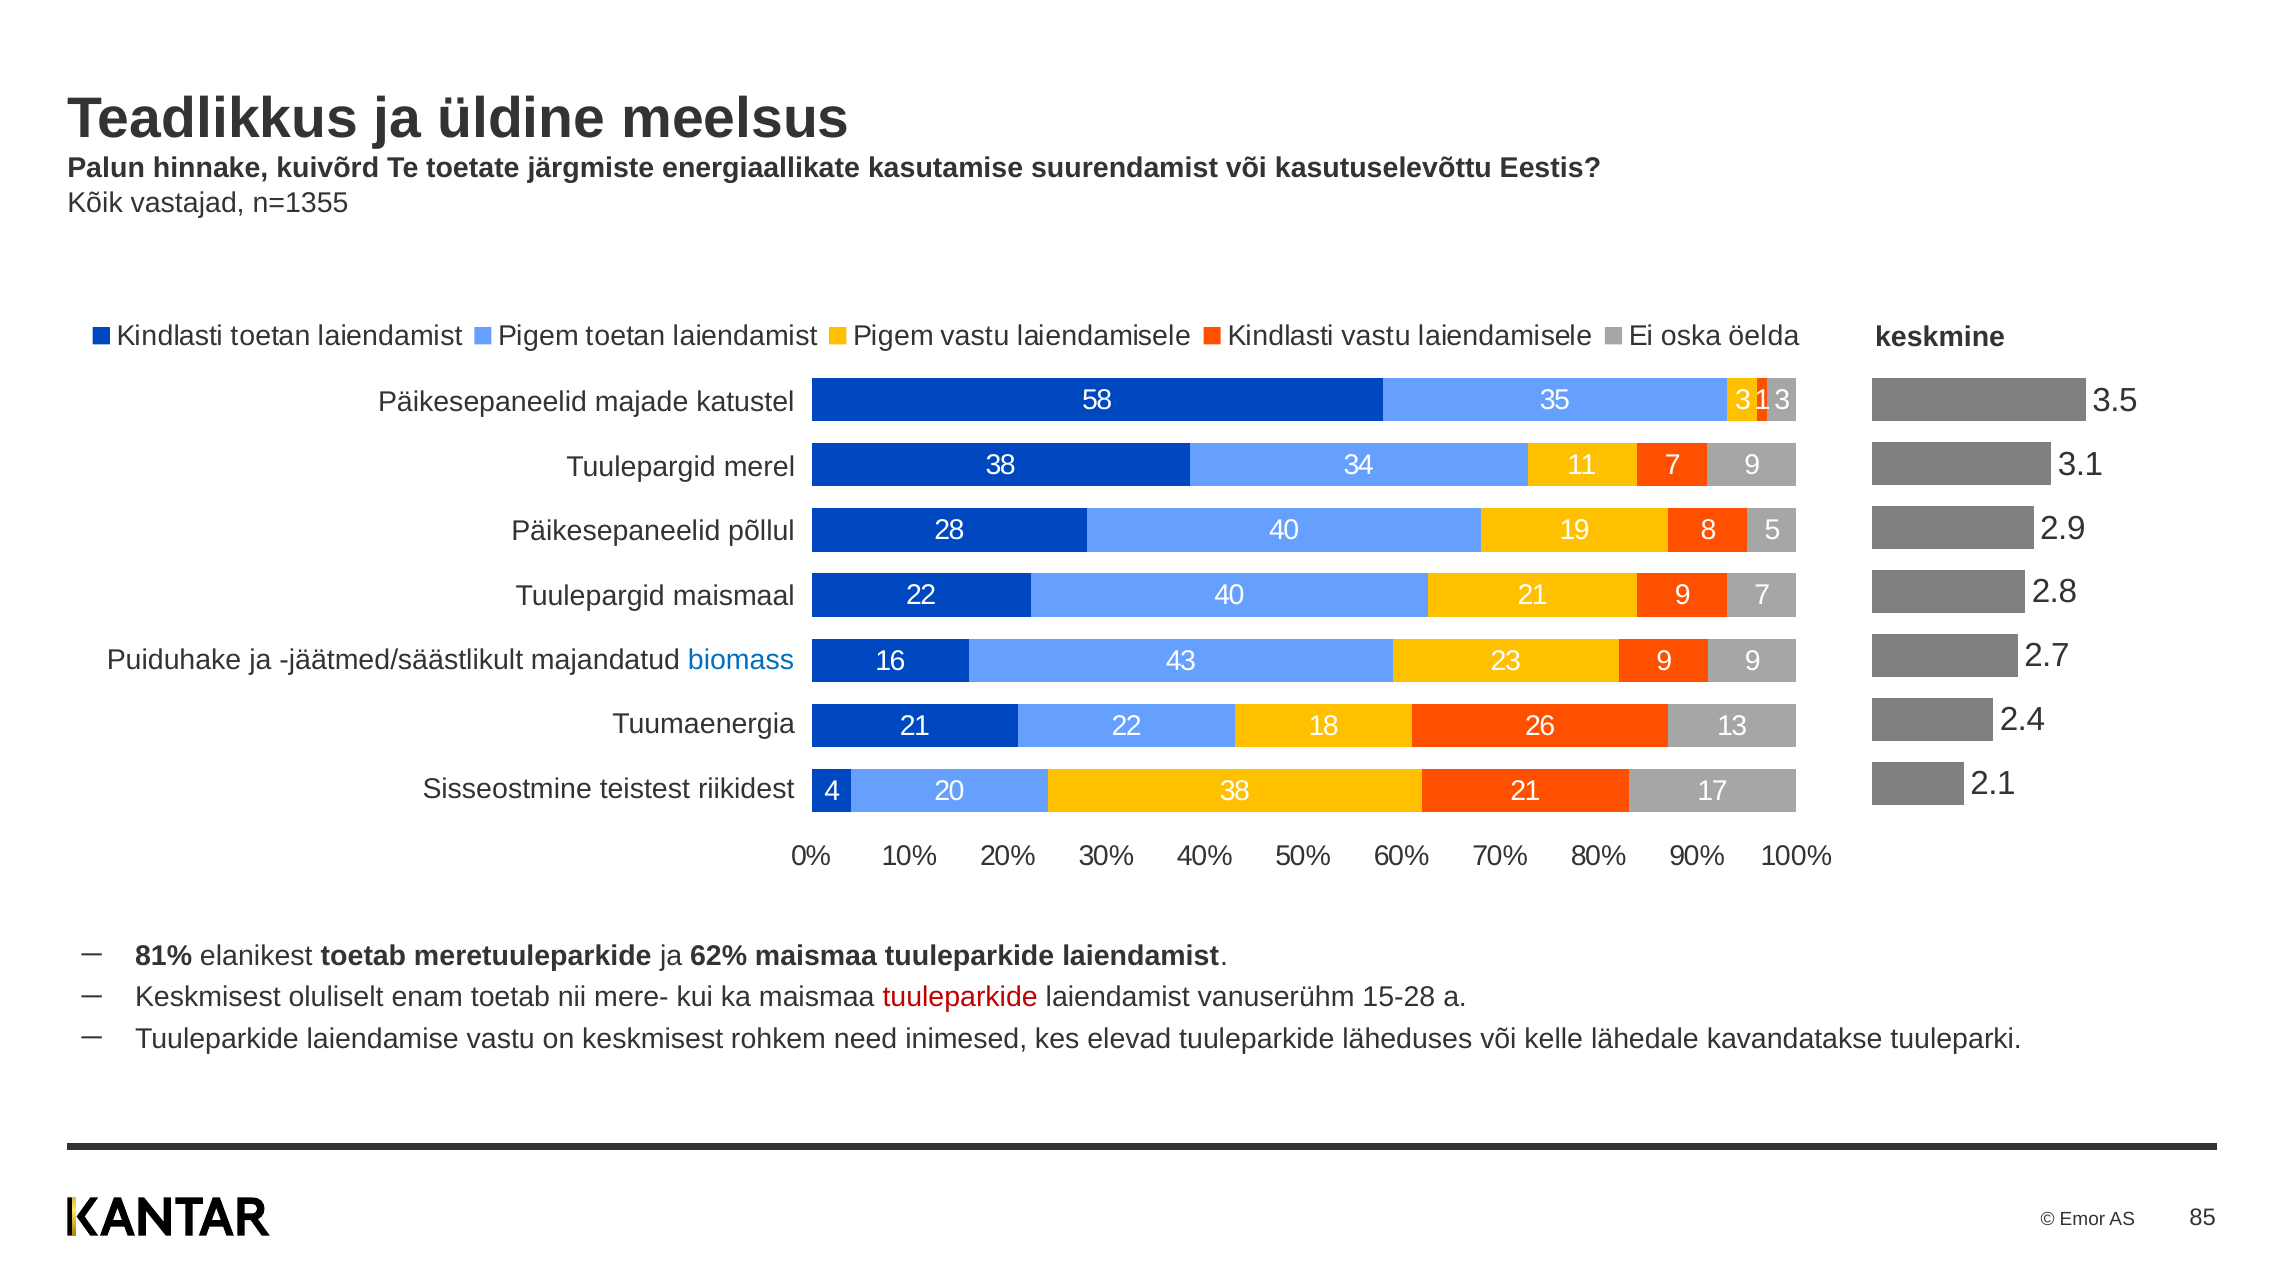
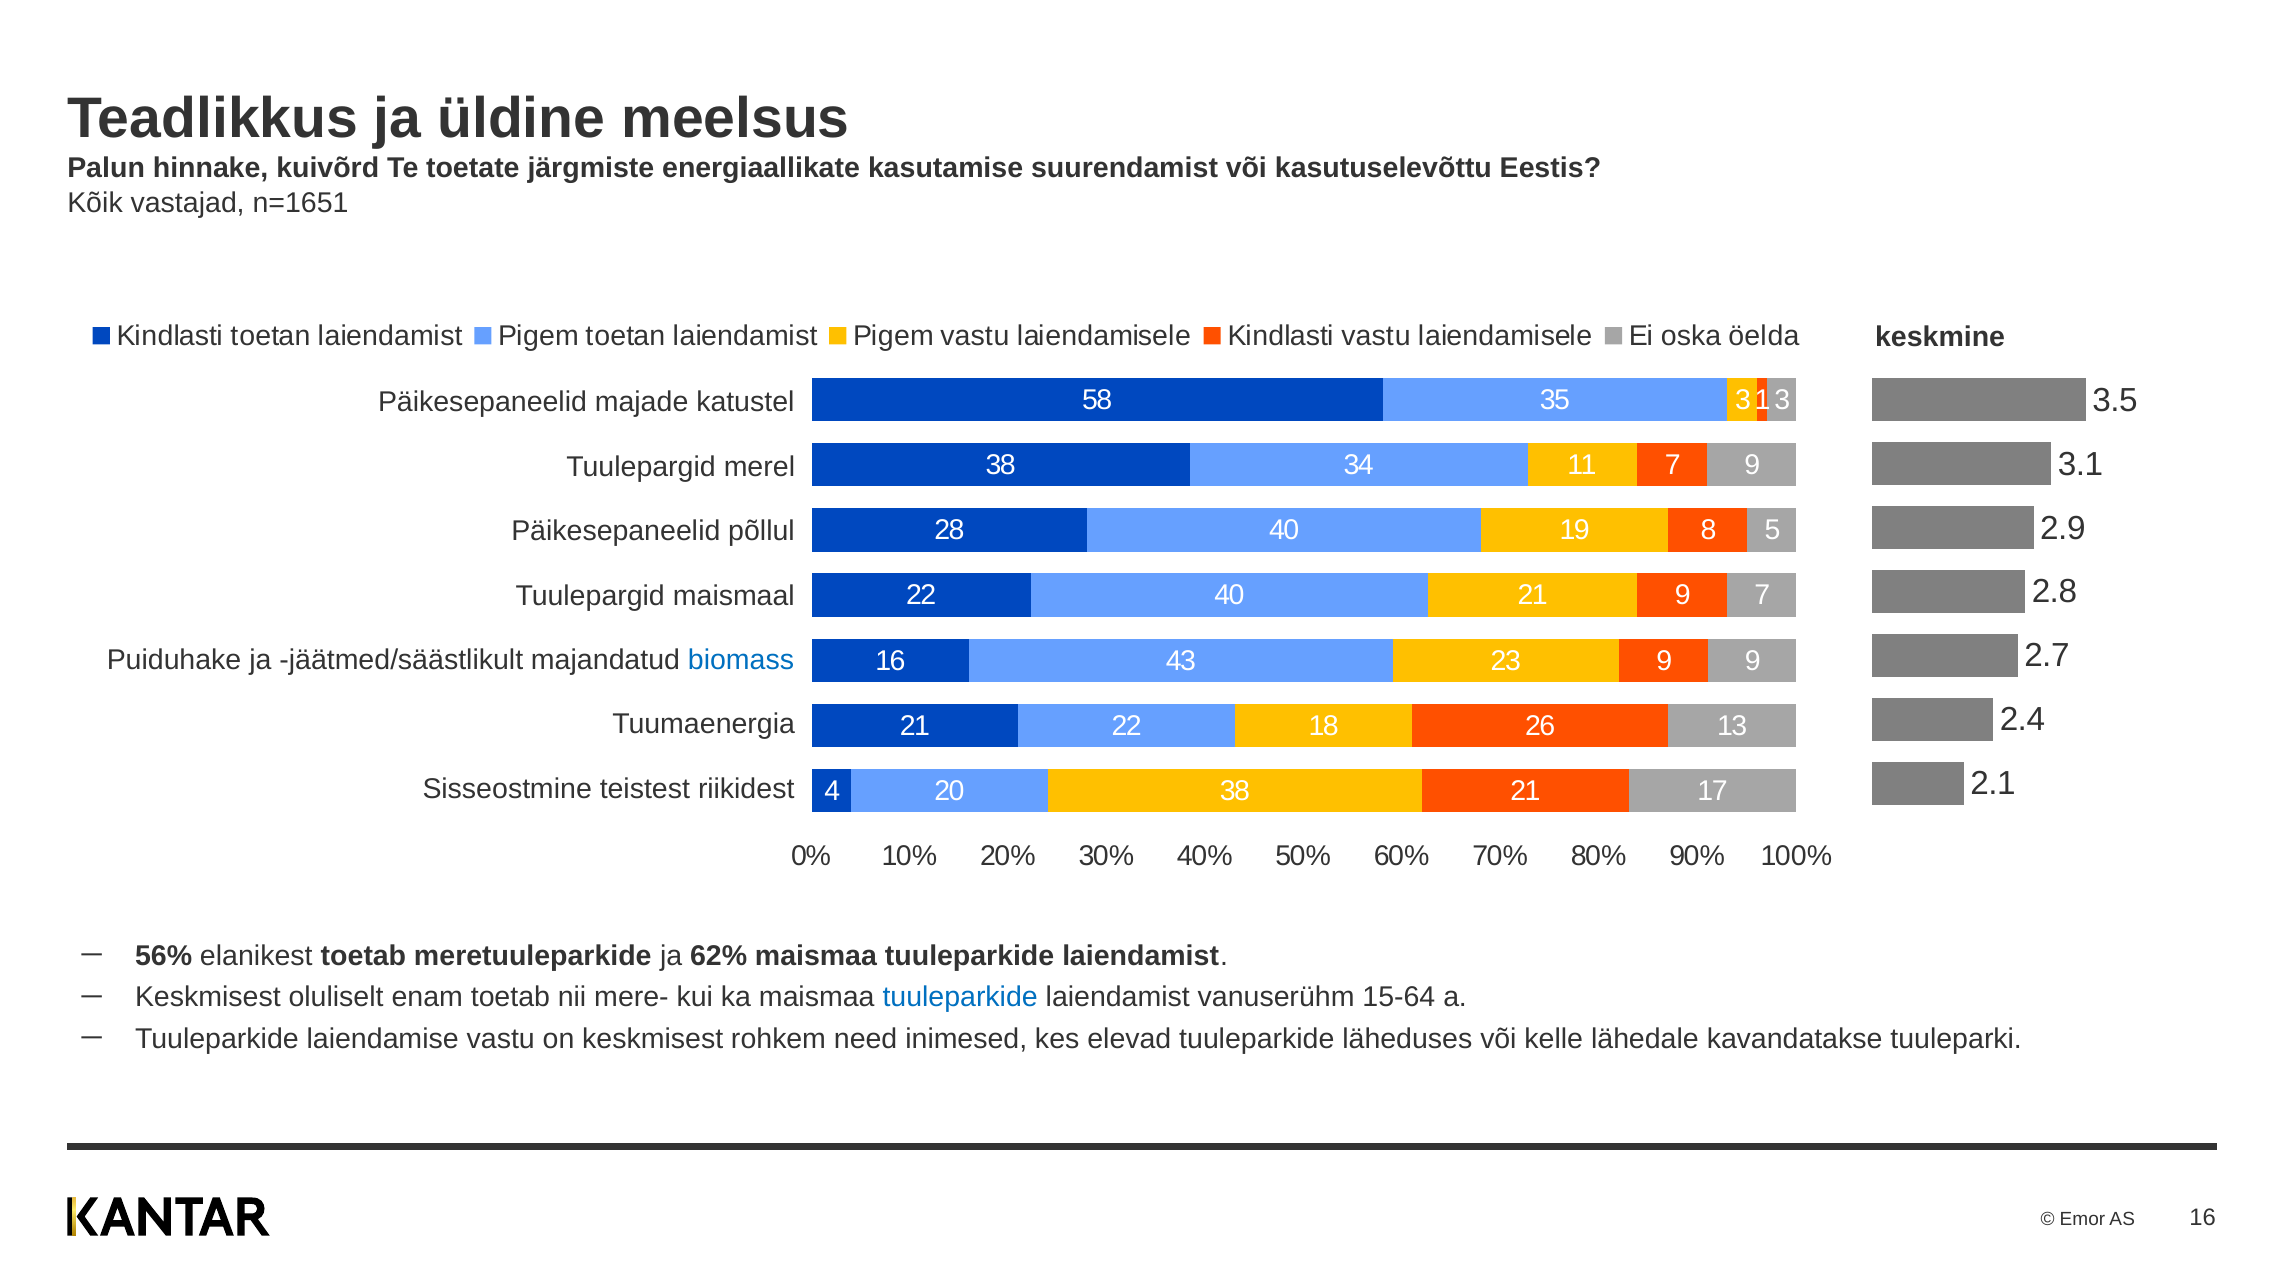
n=1355: n=1355 -> n=1651
81%: 81% -> 56%
tuuleparkide at (960, 997) colour: red -> blue
15-28: 15-28 -> 15-64
85 at (2203, 1217): 85 -> 16
